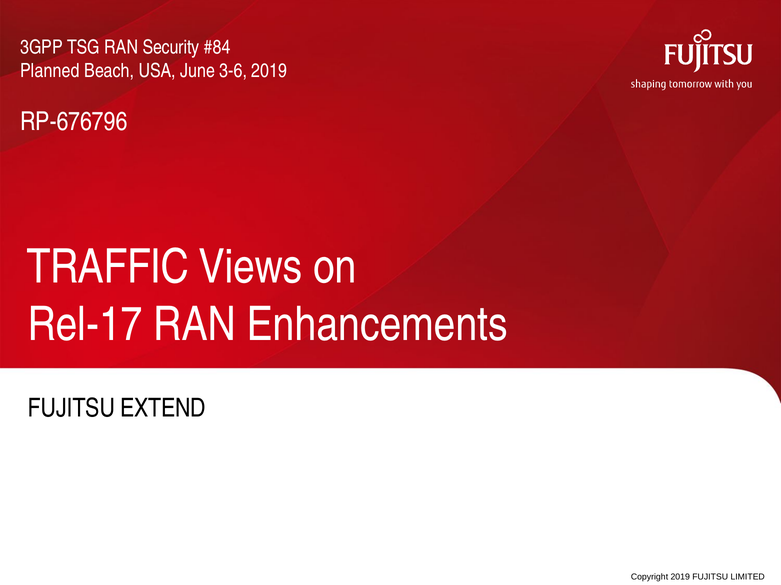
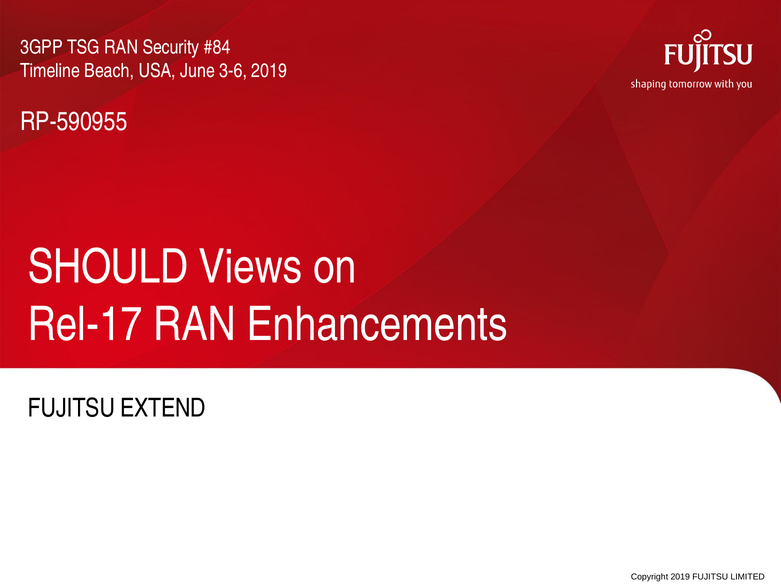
Planned: Planned -> Timeline
RP-676796: RP-676796 -> RP-590955
TRAFFIC: TRAFFIC -> SHOULD
